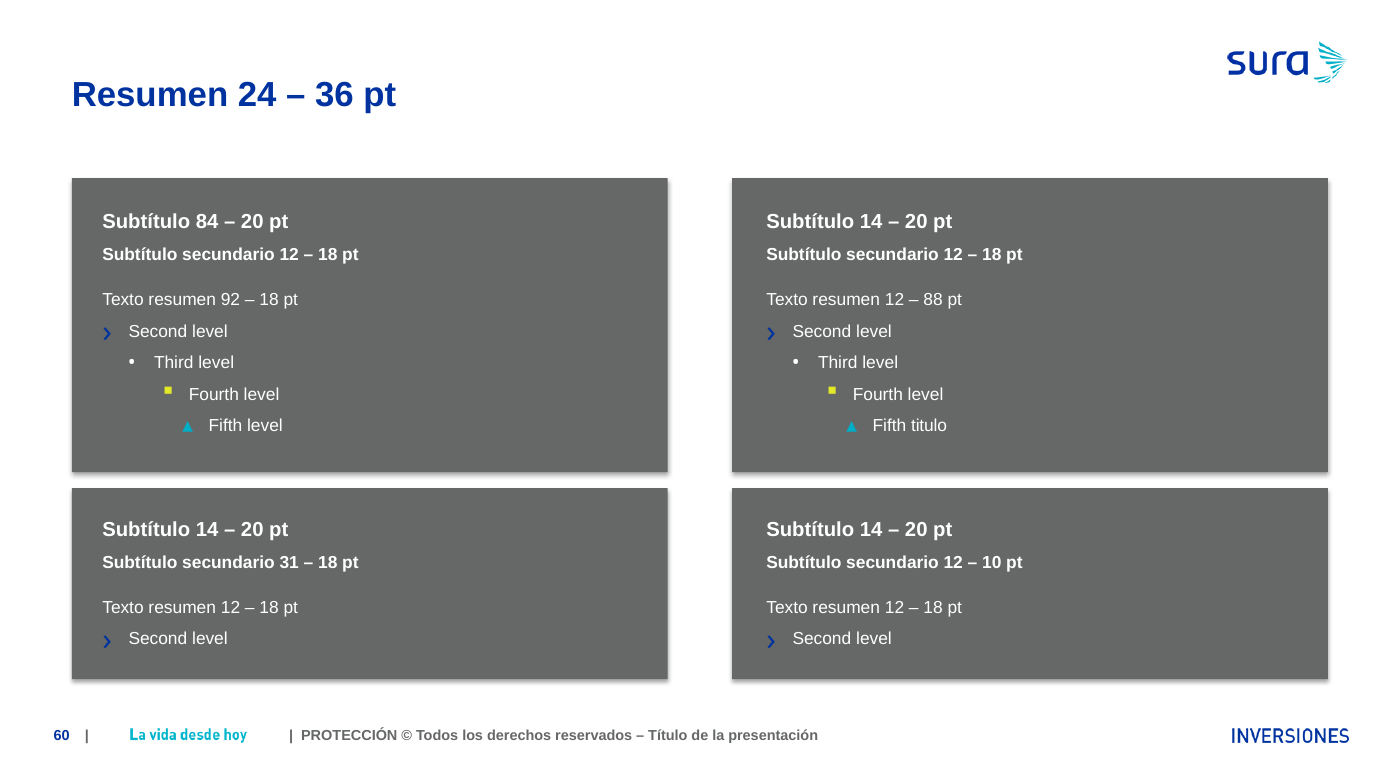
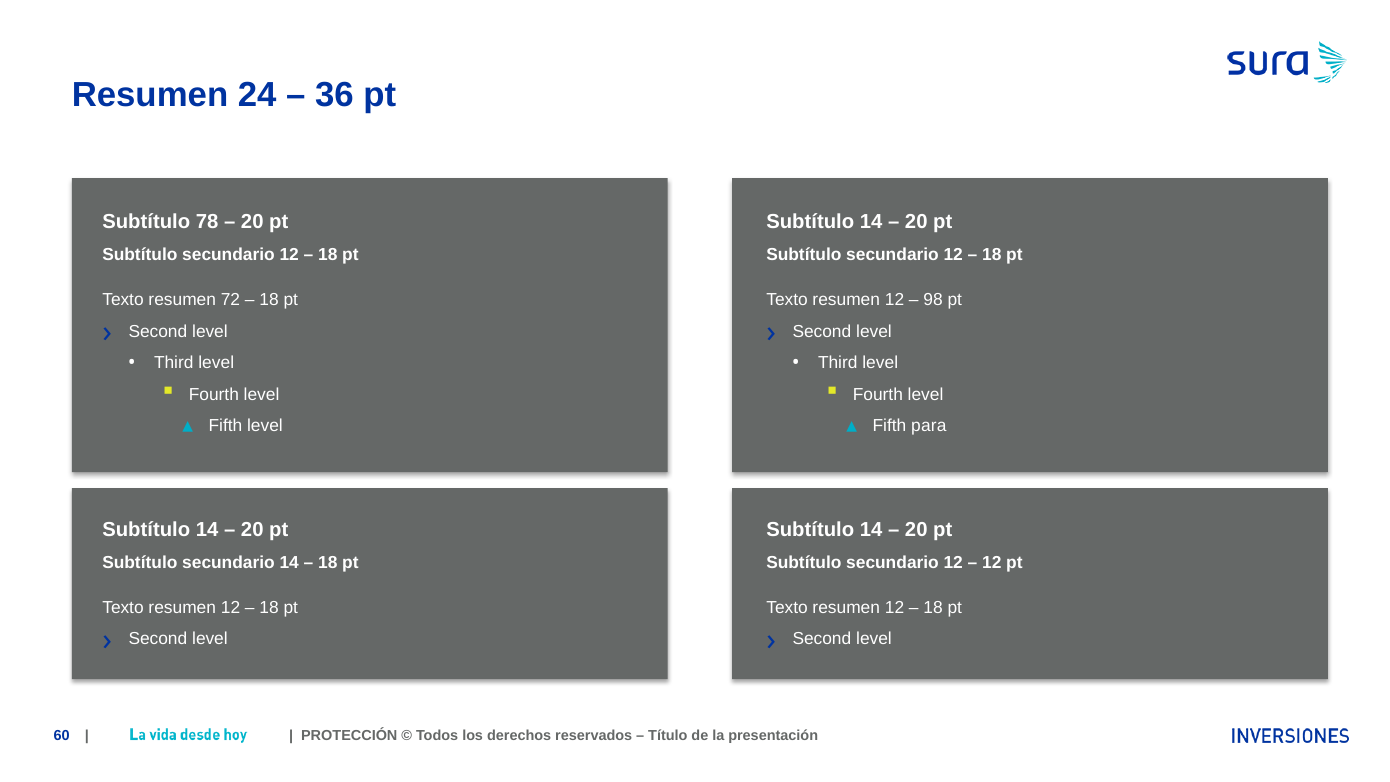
84: 84 -> 78
92: 92 -> 72
88: 88 -> 98
titulo: titulo -> para
secundario 31: 31 -> 14
10 at (992, 563): 10 -> 12
